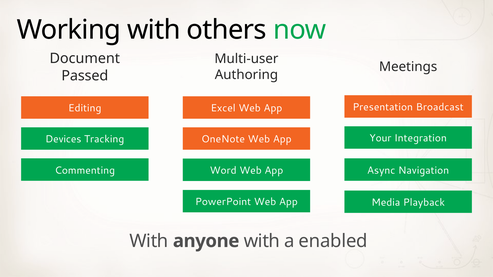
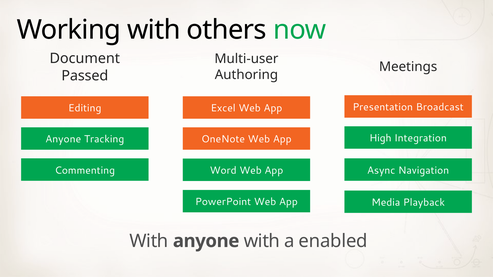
Your: Your -> High
Devices at (63, 139): Devices -> Anyone
